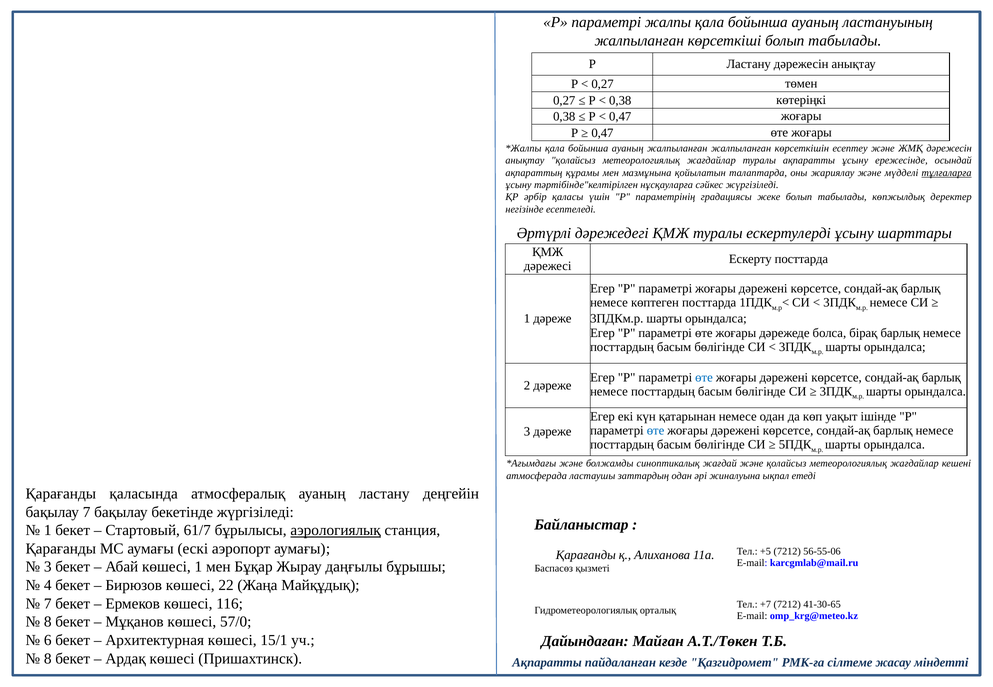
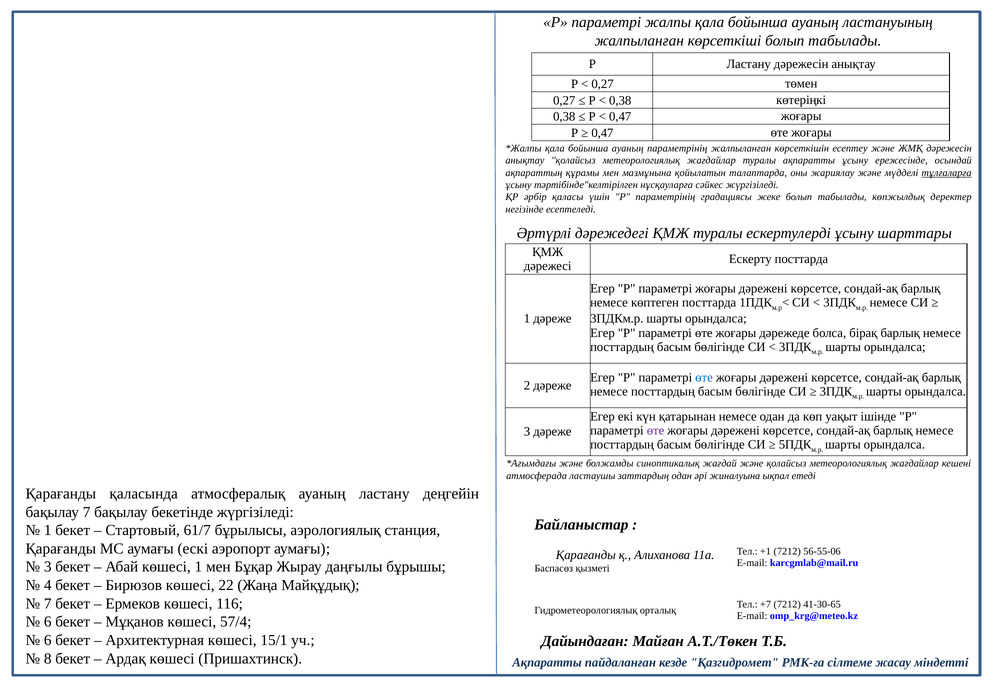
ауаның жалпыланған: жалпыланған -> параметрінің
өте at (656, 431) colour: blue -> purple
аэрологиялық underline: present -> none
+5: +5 -> +1
8 at (48, 622): 8 -> 6
57/0: 57/0 -> 57/4
